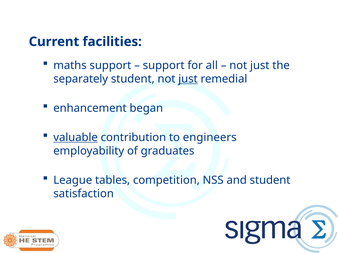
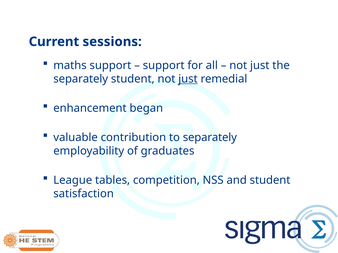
facilities: facilities -> sessions
valuable underline: present -> none
to engineers: engineers -> separately
